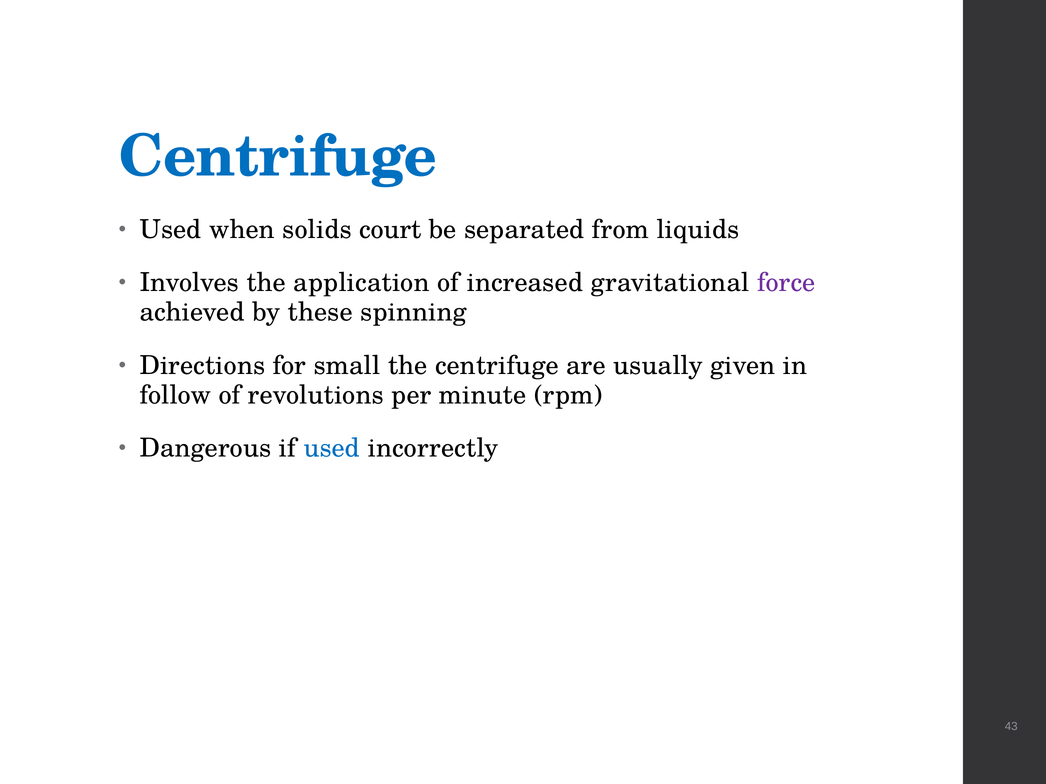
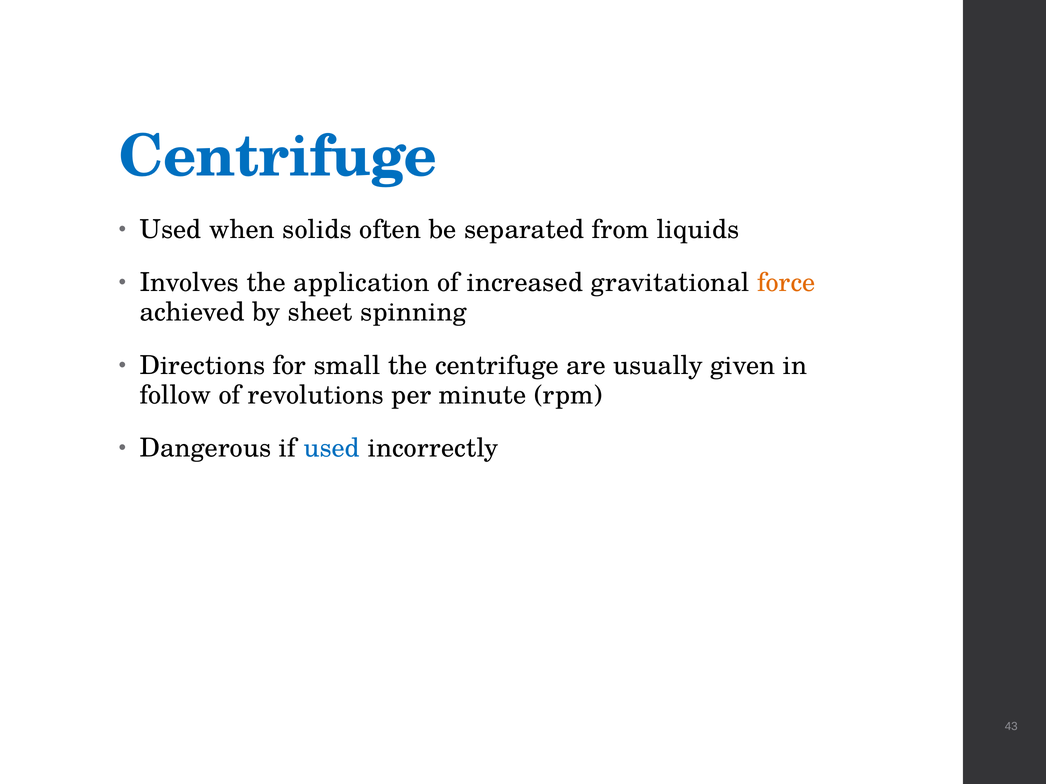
court: court -> often
force colour: purple -> orange
these: these -> sheet
